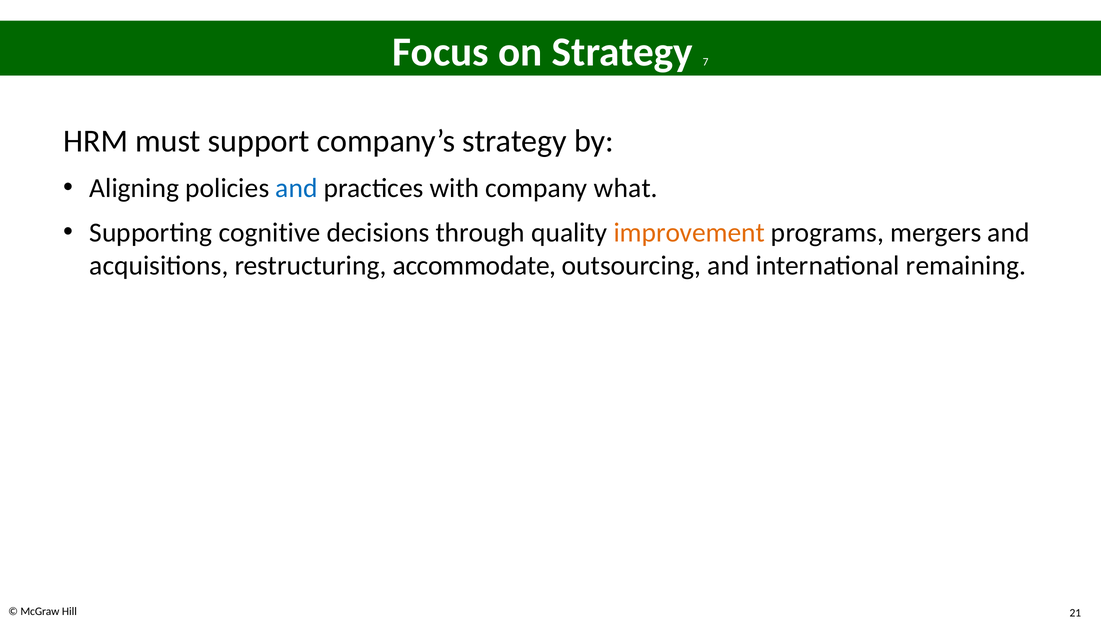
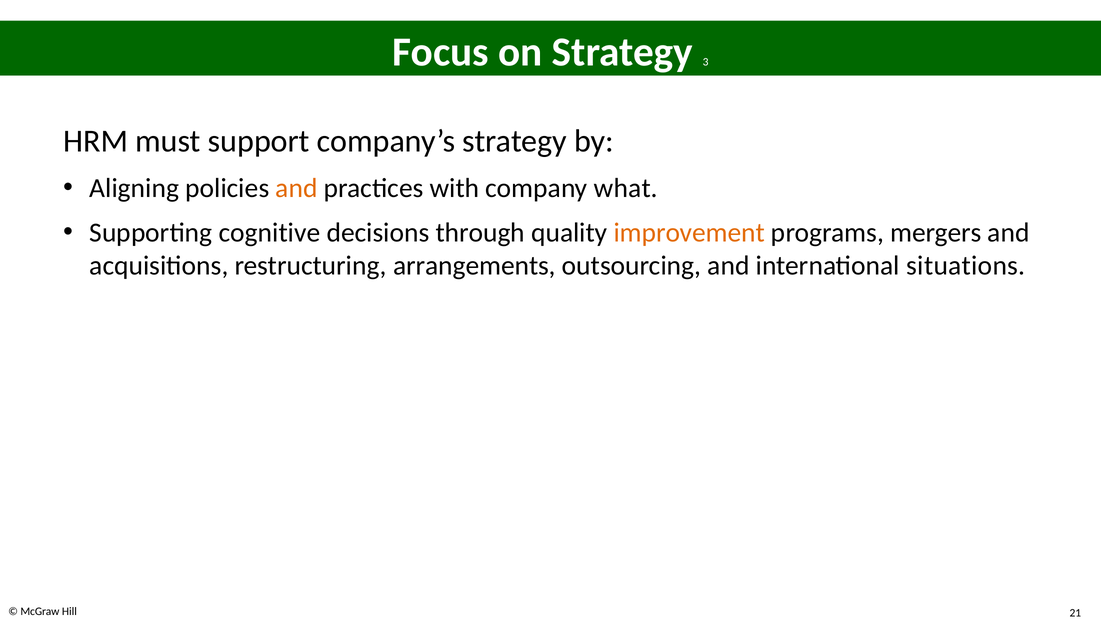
7: 7 -> 3
and at (296, 188) colour: blue -> orange
accommodate: accommodate -> arrangements
remaining: remaining -> situations
